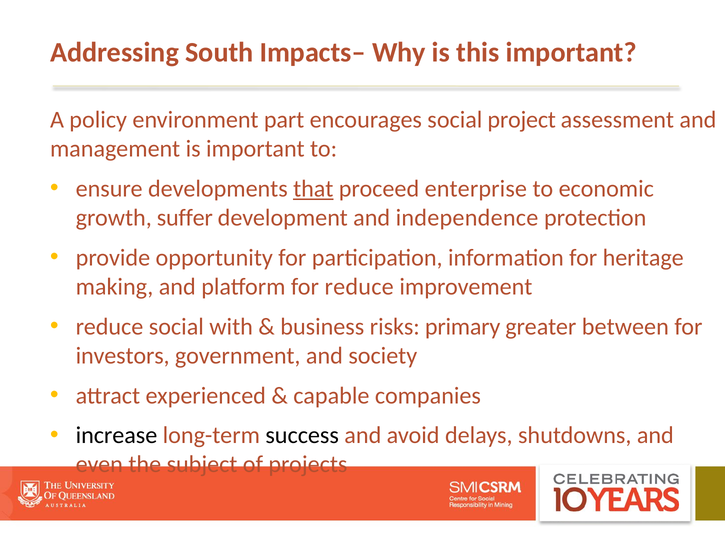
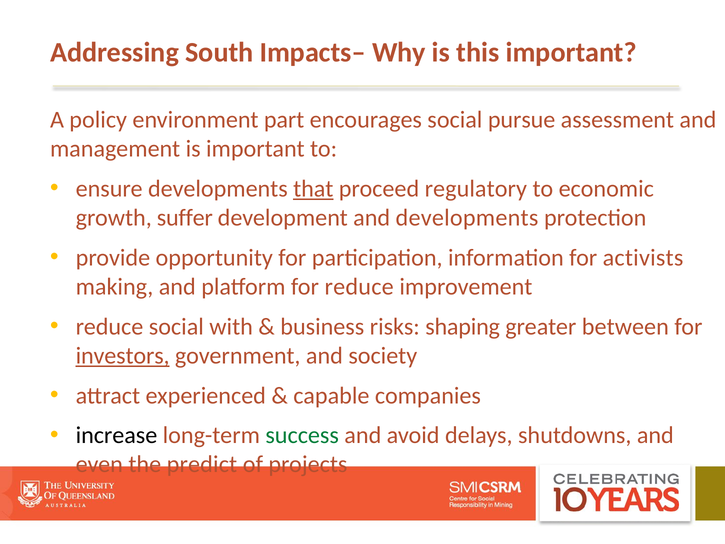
project: project -> pursue
enterprise: enterprise -> regulatory
and independence: independence -> developments
heritage: heritage -> activists
primary: primary -> shaping
investors underline: none -> present
success colour: black -> green
subject: subject -> predict
